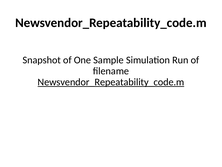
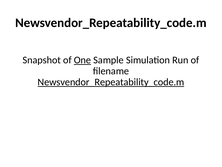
One underline: none -> present
